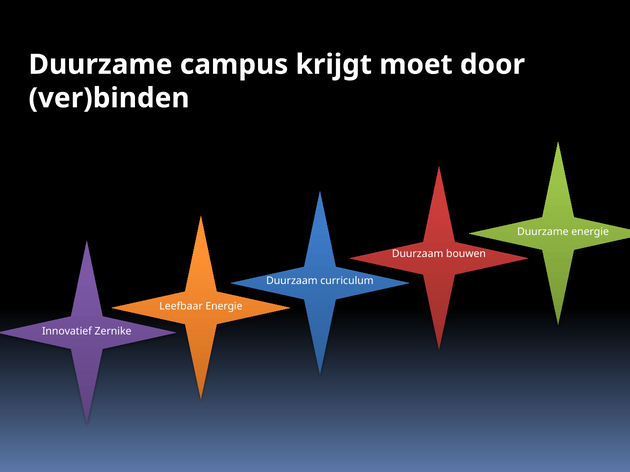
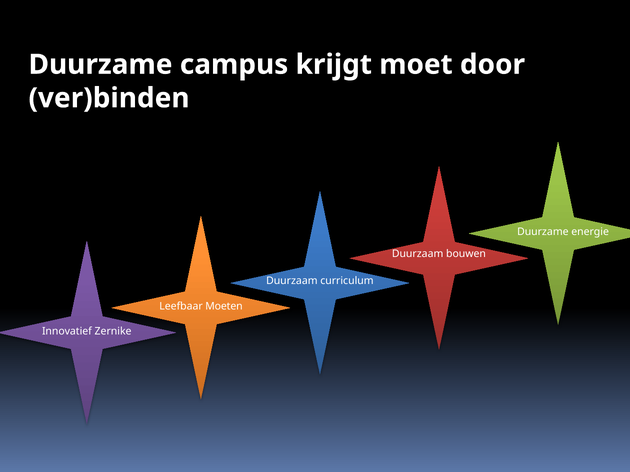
Leefbaar Energie: Energie -> Moeten
